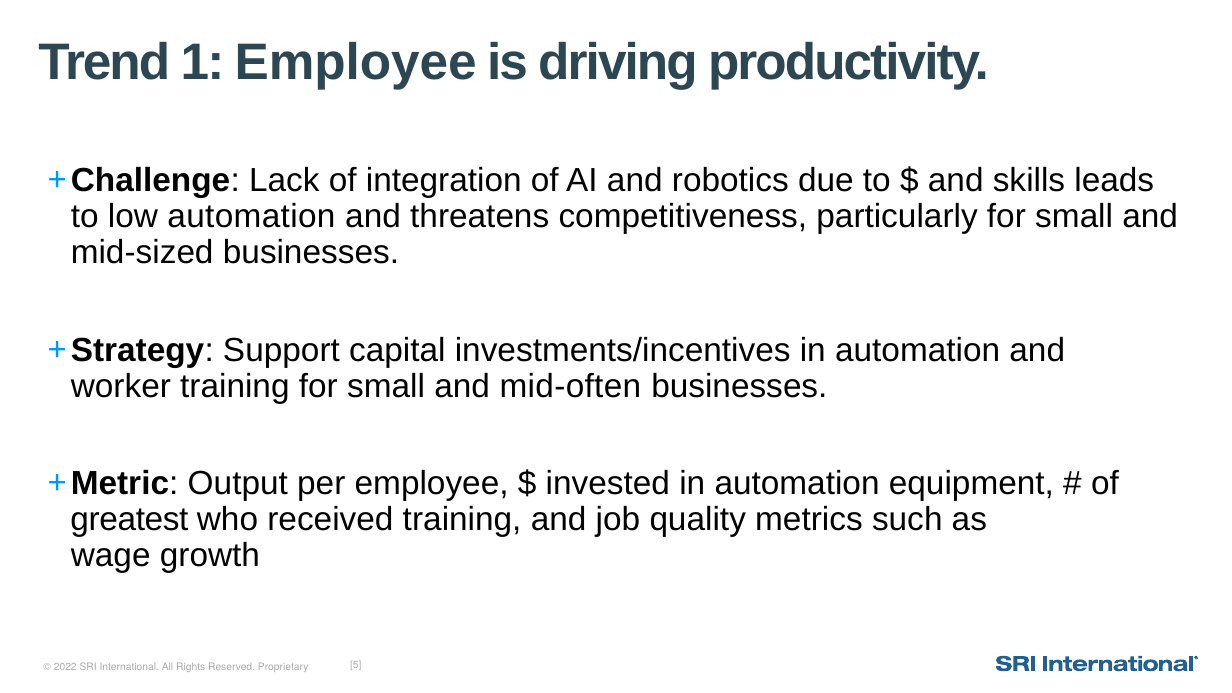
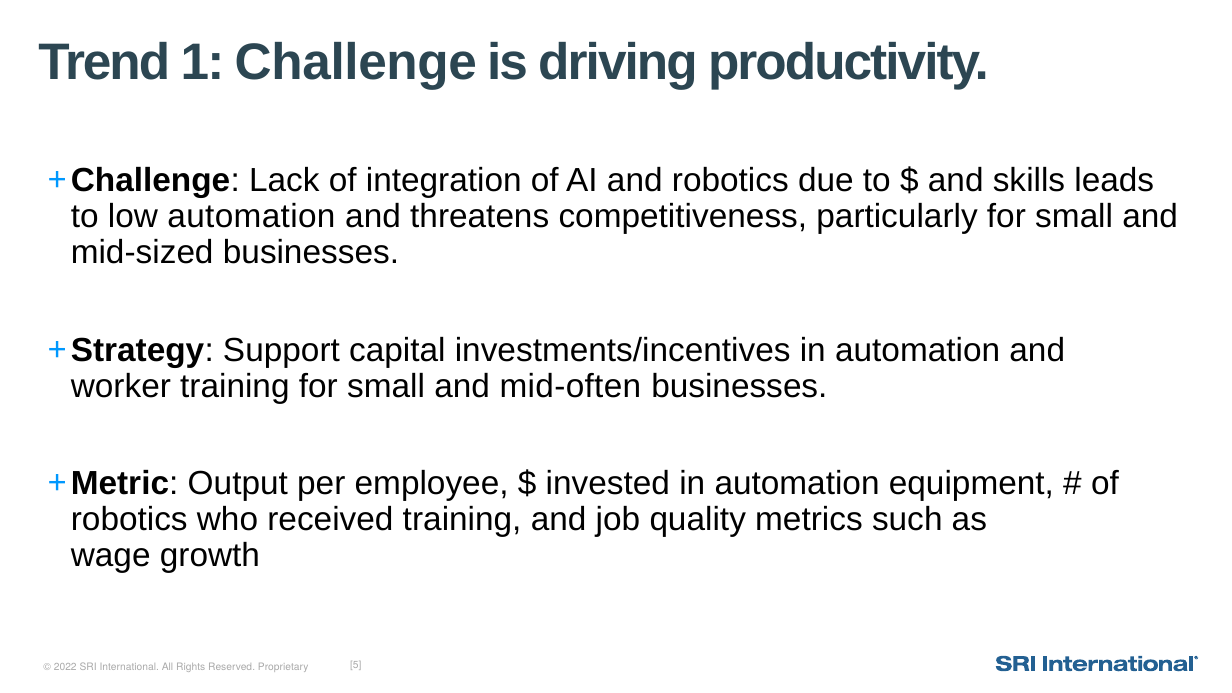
1 Employee: Employee -> Challenge
greatest at (129, 520): greatest -> robotics
